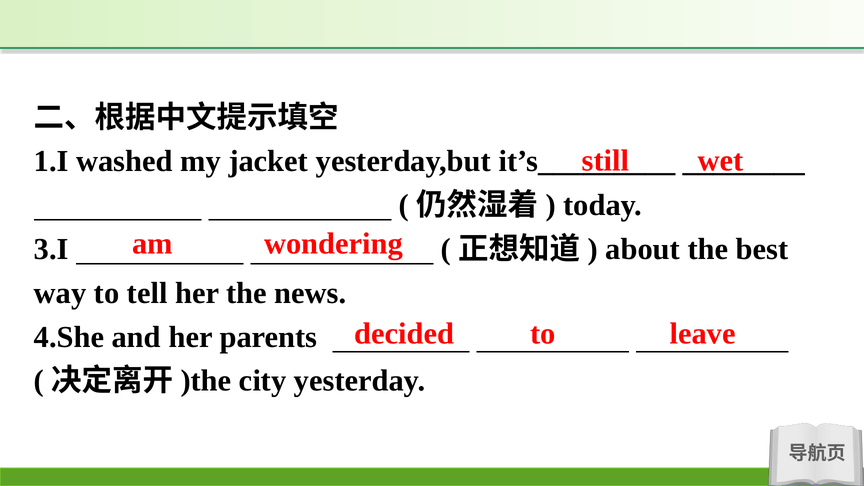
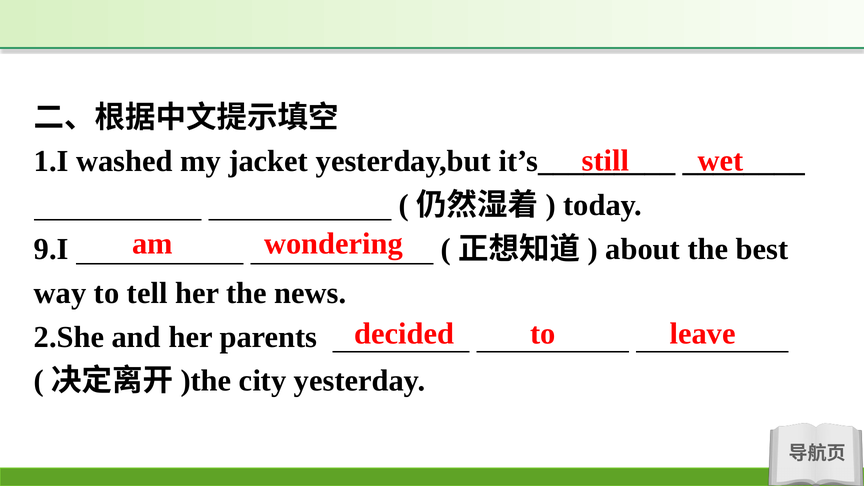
3.I: 3.I -> 9.I
4.She: 4.She -> 2.She
